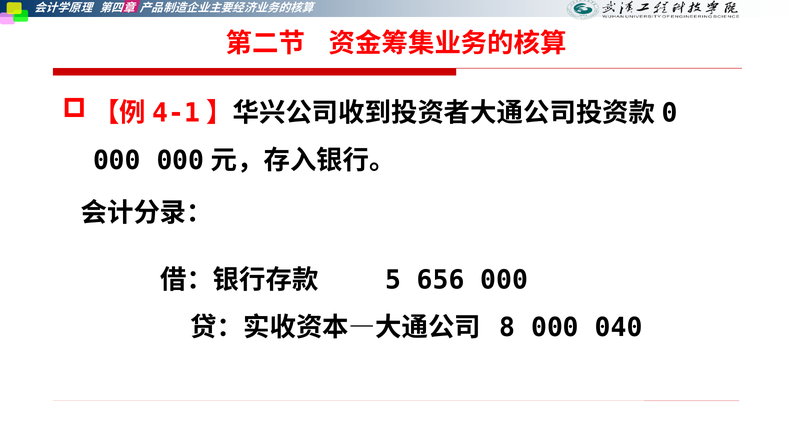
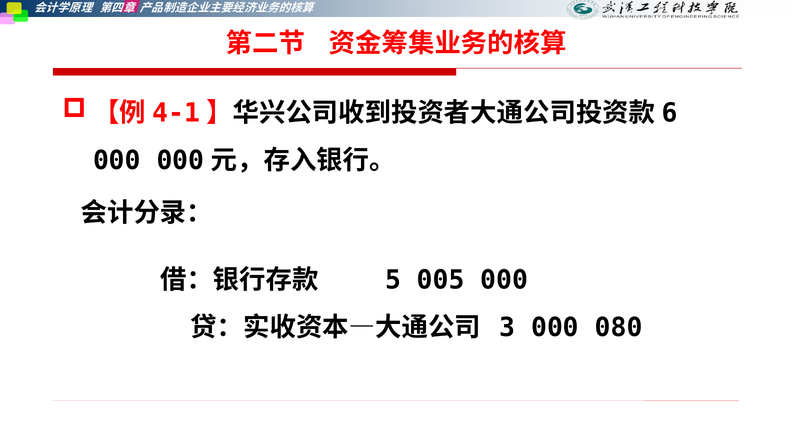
0: 0 -> 6
656: 656 -> 005
8: 8 -> 3
040: 040 -> 080
